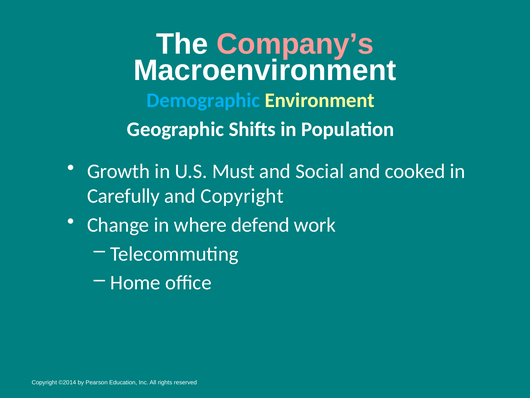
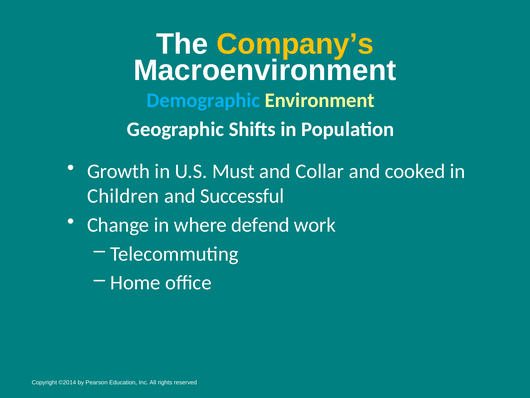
Company’s colour: pink -> yellow
Social: Social -> Collar
Carefully: Carefully -> Children
and Copyright: Copyright -> Successful
